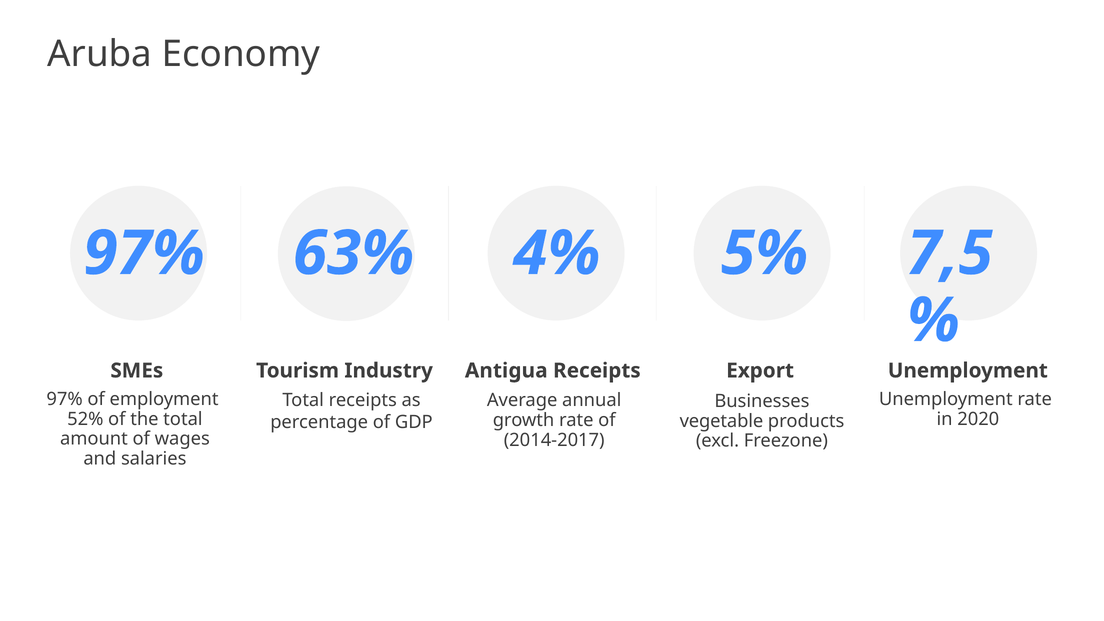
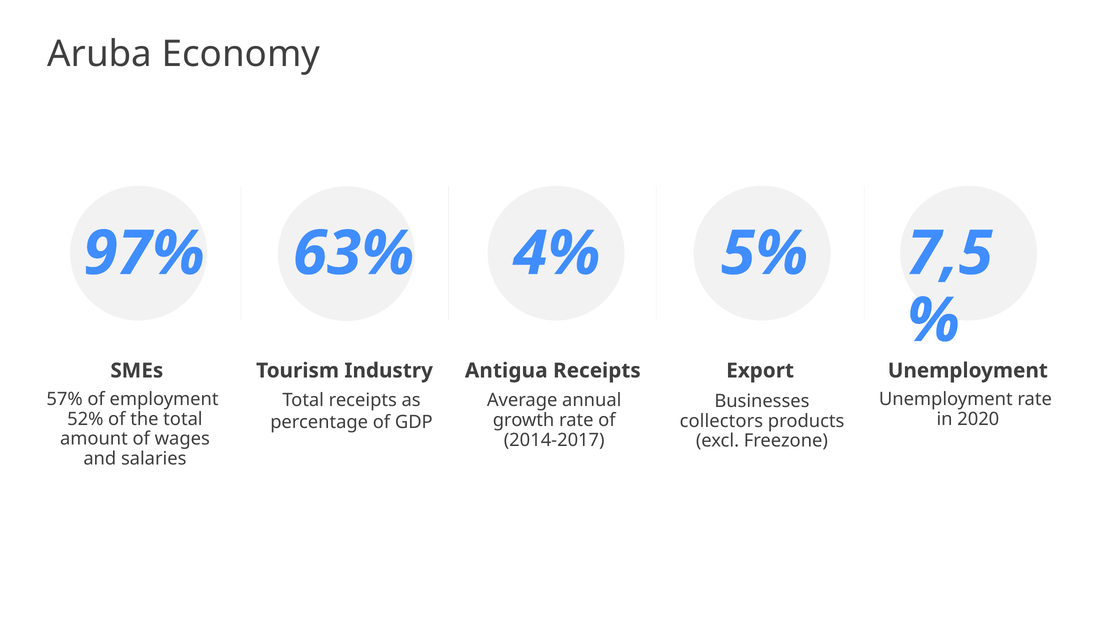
97% at (65, 399): 97% -> 57%
vegetable: vegetable -> collectors
